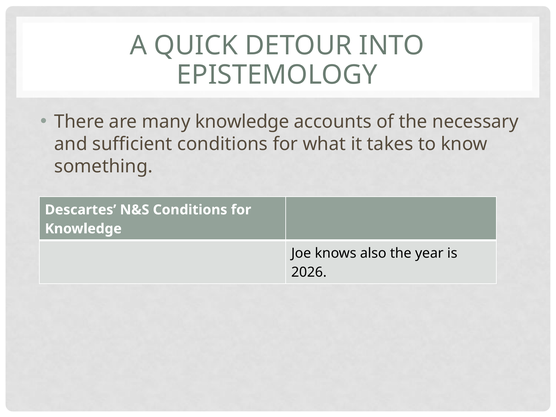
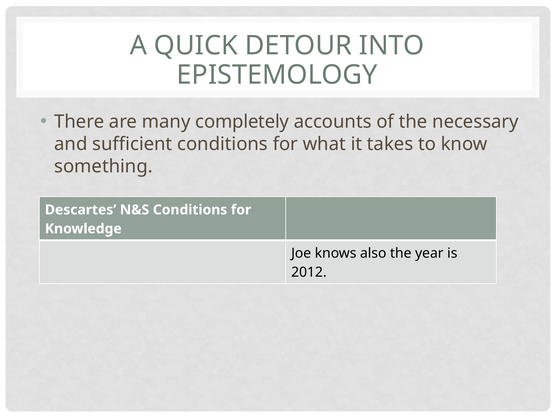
many knowledge: knowledge -> completely
2026: 2026 -> 2012
